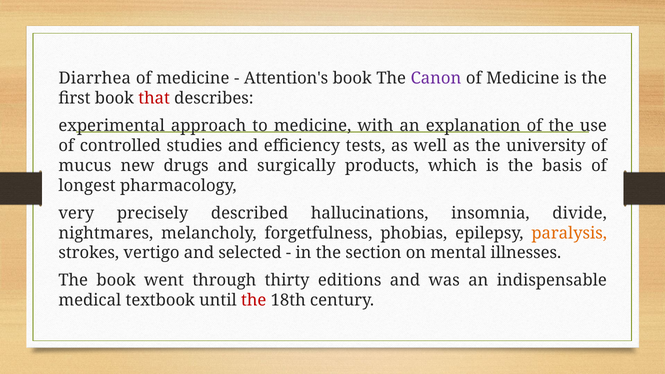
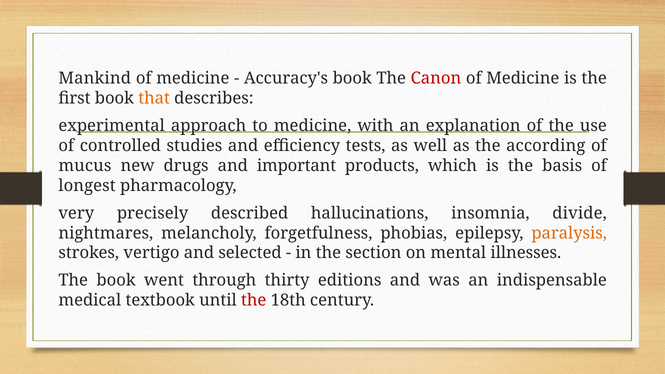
Diarrhea: Diarrhea -> Mankind
Attention's: Attention's -> Accuracy's
Canon colour: purple -> red
that colour: red -> orange
university: university -> according
surgically: surgically -> important
